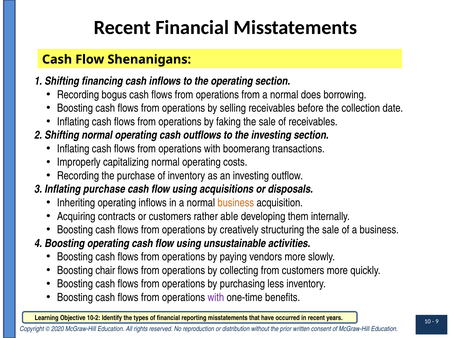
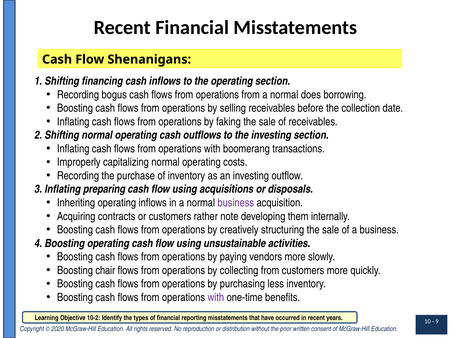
Inflating purchase: purchase -> preparing
business at (236, 203) colour: orange -> purple
able: able -> note
